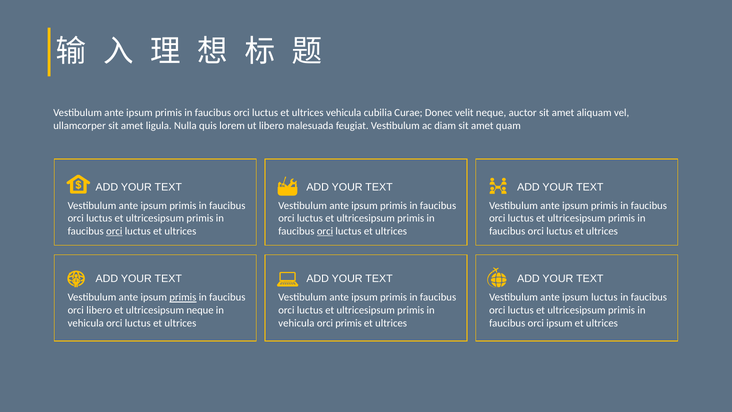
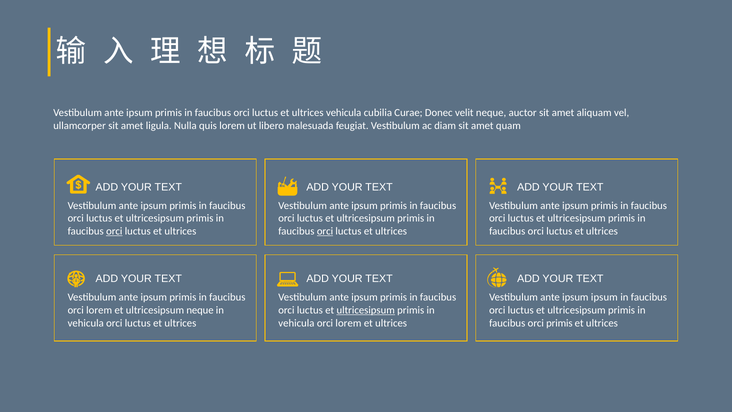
primis at (183, 297) underline: present -> none
ipsum luctus: luctus -> ipsum
libero at (99, 310): libero -> lorem
ultricesipsum at (366, 310) underline: none -> present
primis at (349, 323): primis -> lorem
orci ipsum: ipsum -> primis
